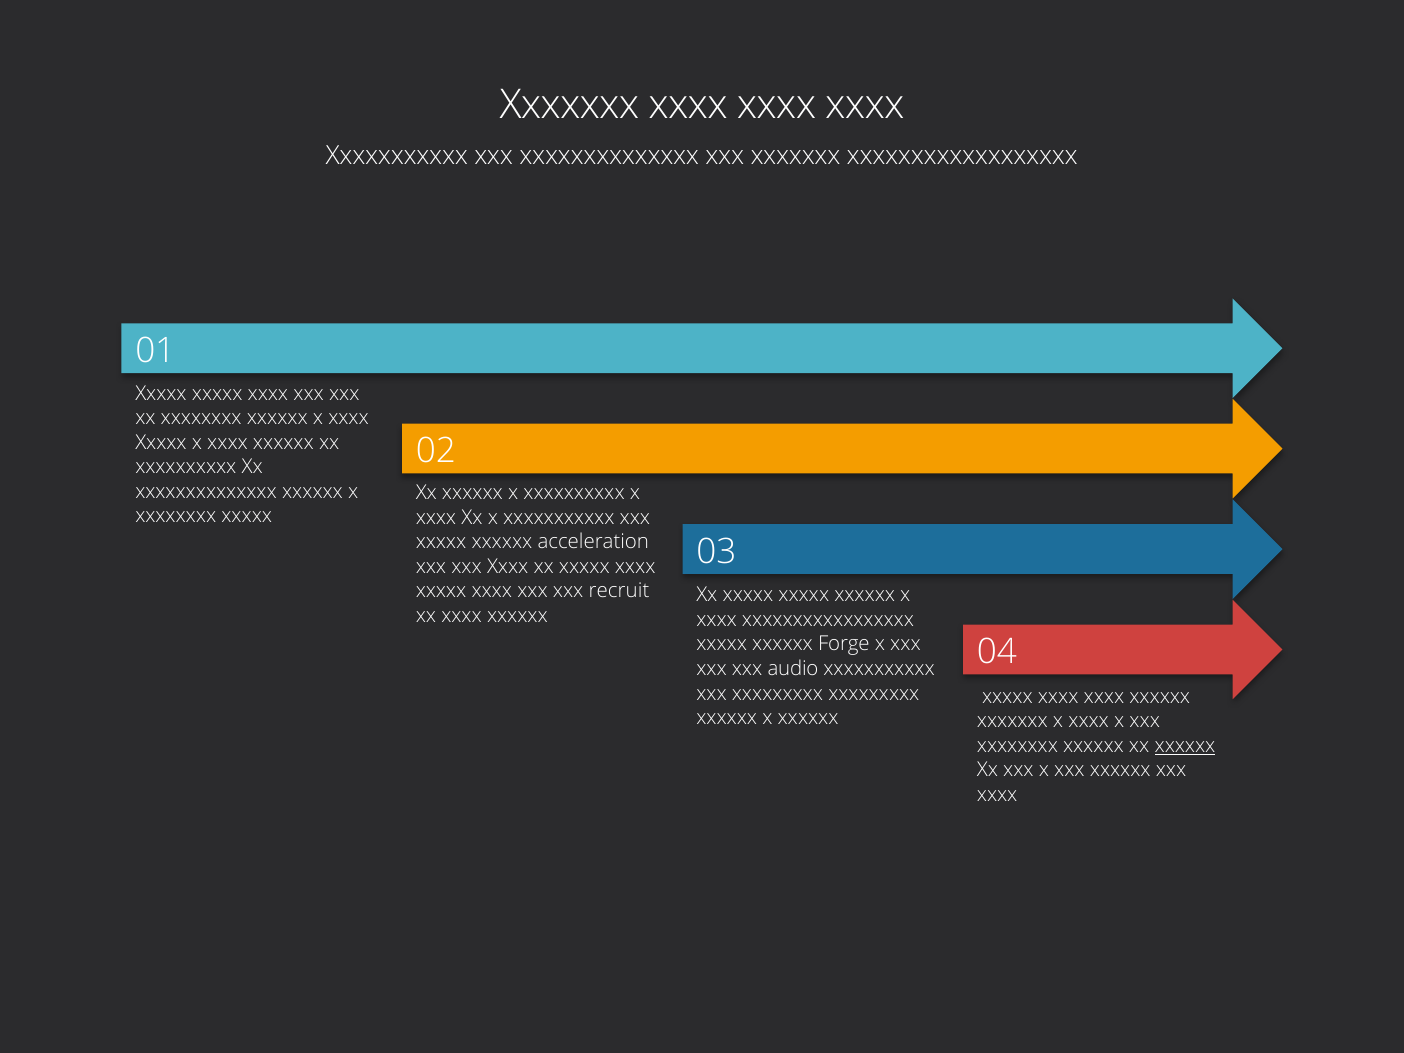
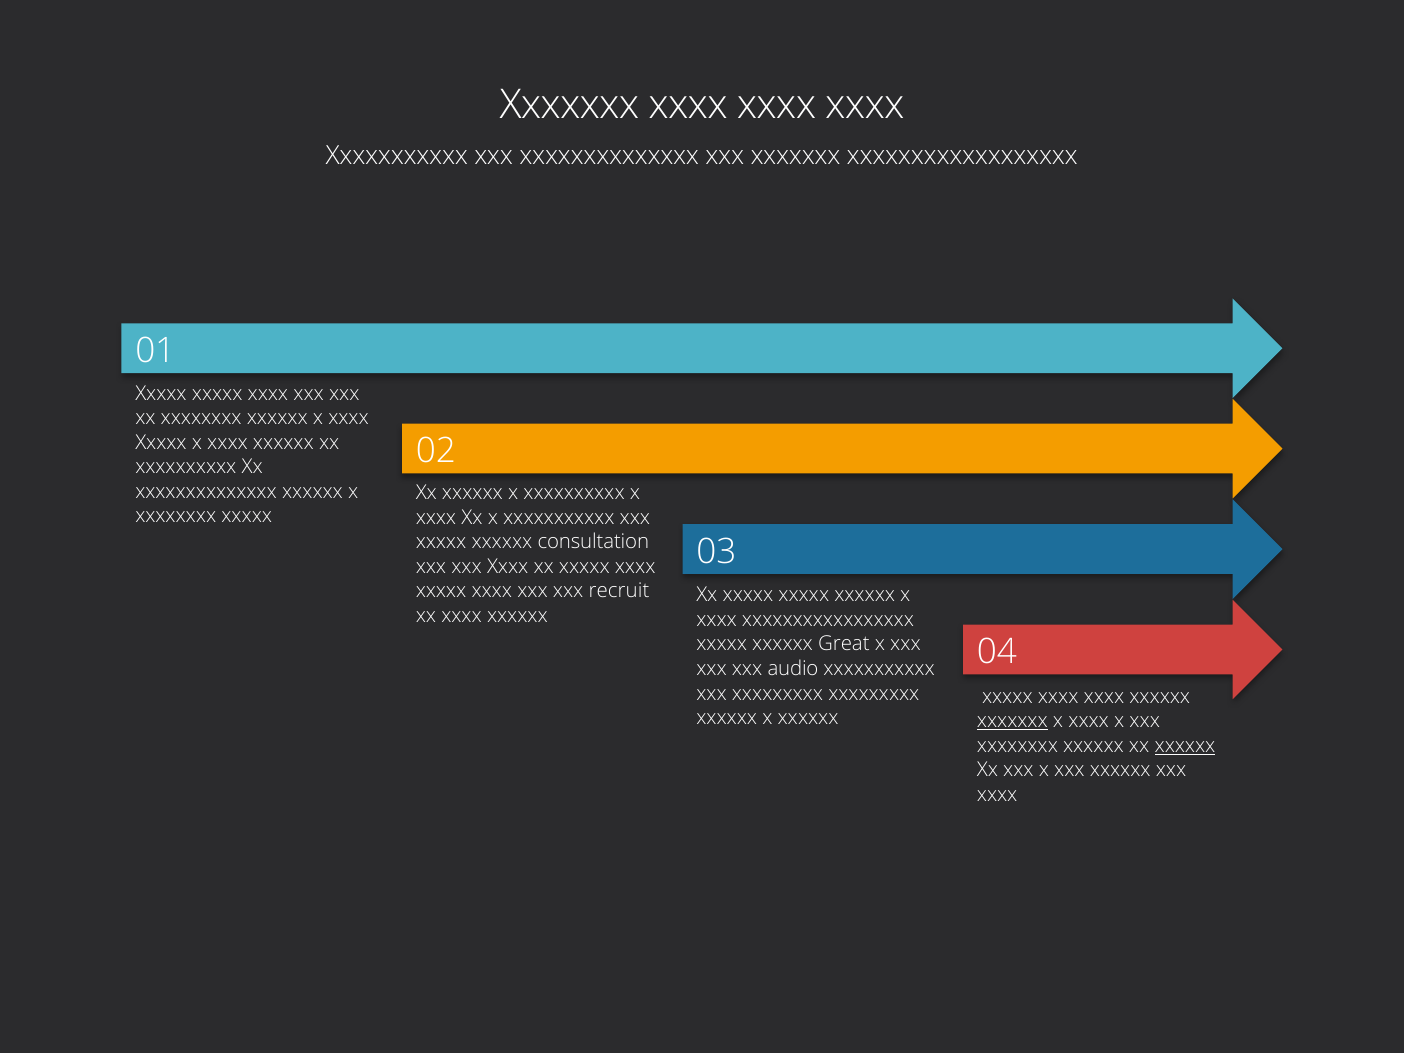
acceleration: acceleration -> consultation
Forge: Forge -> Great
xxxxxxx at (1012, 721) underline: none -> present
